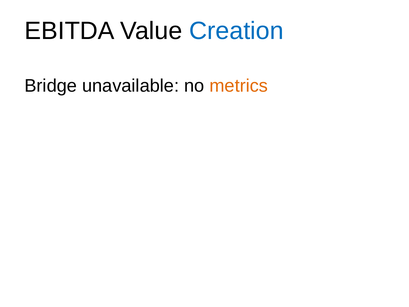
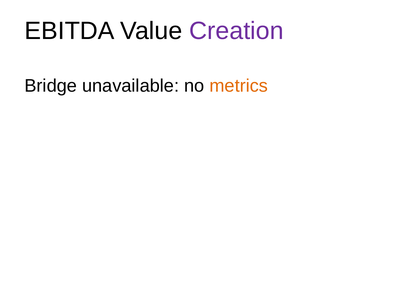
Creation colour: blue -> purple
